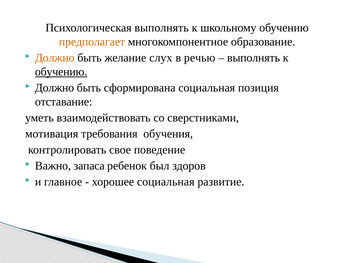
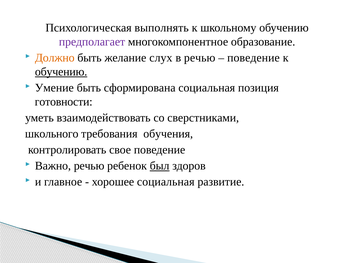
предполагает colour: orange -> purple
выполнять at (254, 58): выполнять -> поведение
Должно at (54, 88): Должно -> Умение
отставание: отставание -> готовности
мотивация: мотивация -> школьного
Важно запаса: запаса -> речью
был underline: none -> present
